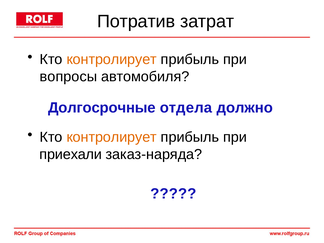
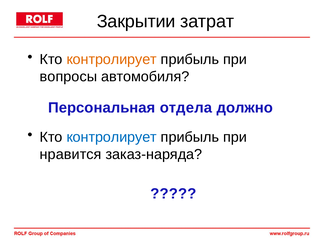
Потратив: Потратив -> Закрытии
Долгосрочные: Долгосрочные -> Персональная
контролирует at (112, 137) colour: orange -> blue
приехали: приехали -> нравится
